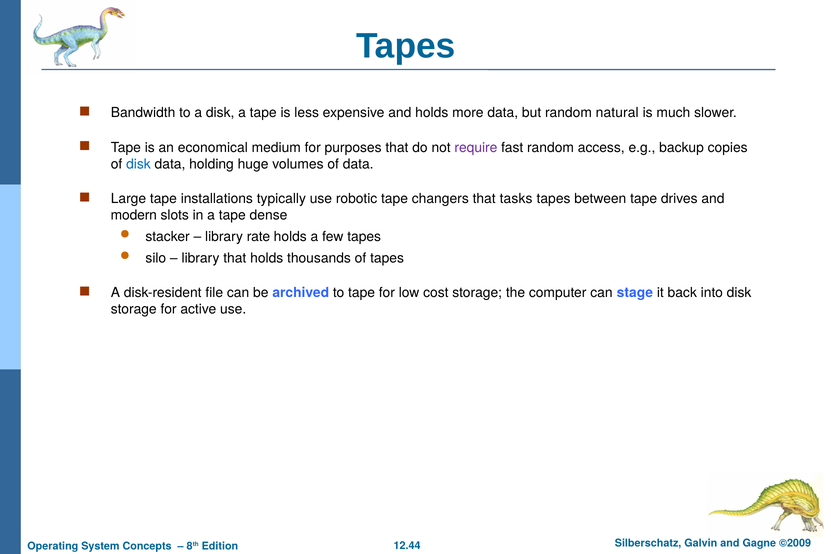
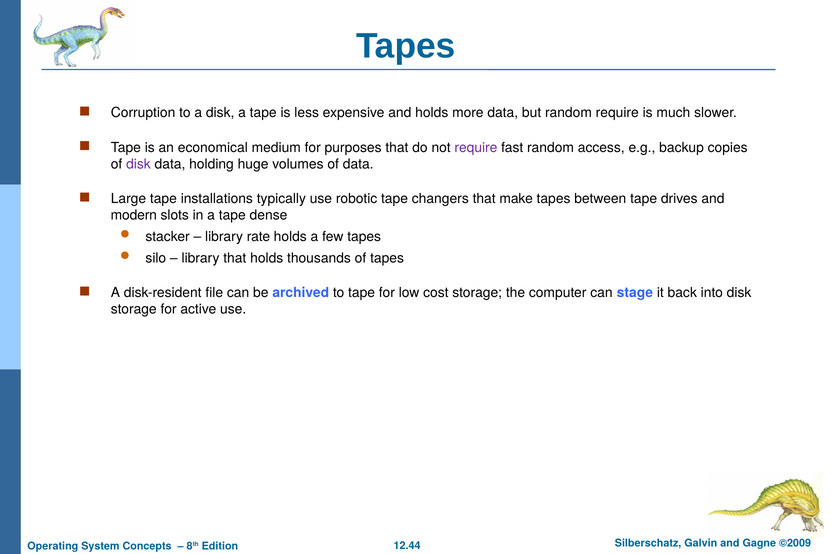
Bandwidth: Bandwidth -> Corruption
random natural: natural -> require
disk at (138, 164) colour: blue -> purple
tasks: tasks -> make
